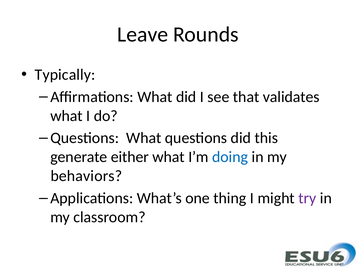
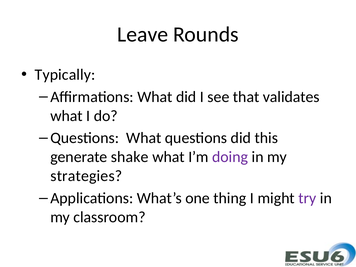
either: either -> shake
doing colour: blue -> purple
behaviors: behaviors -> strategies
